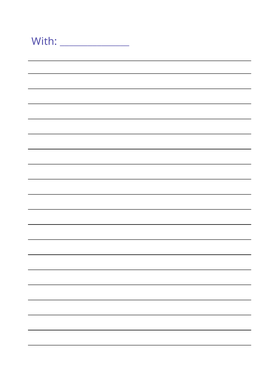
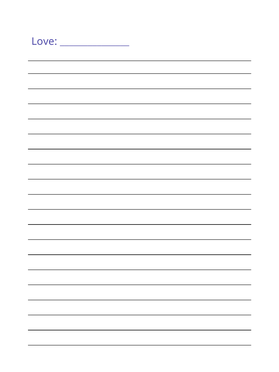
With: With -> Love
